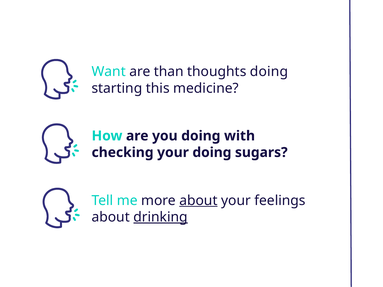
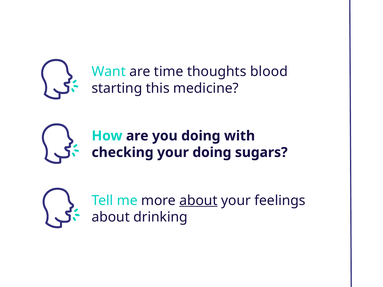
than: than -> time
thoughts doing: doing -> blood
drinking underline: present -> none
